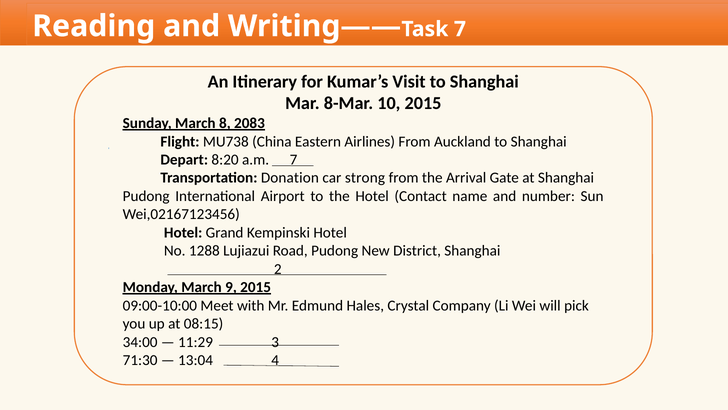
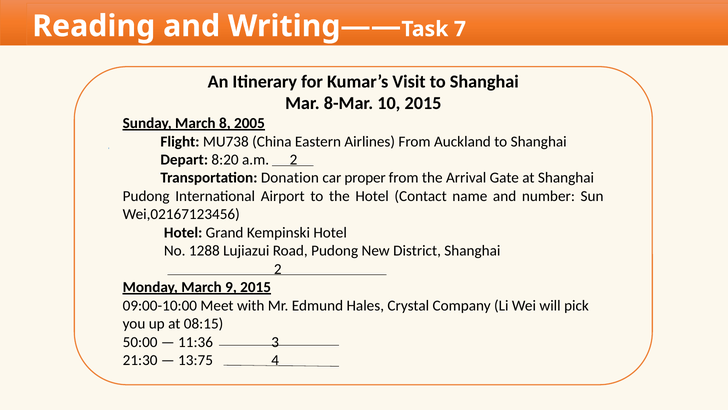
2083: 2083 -> 2005
a.m 7: 7 -> 2
strong: strong -> proper
34:00: 34:00 -> 50:00
11:29: 11:29 -> 11:36
71:30: 71:30 -> 21:30
13:04: 13:04 -> 13:75
